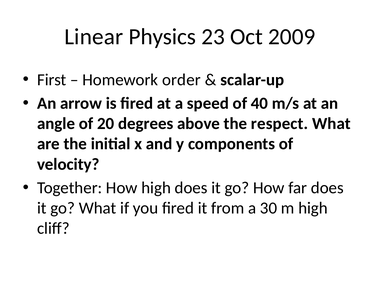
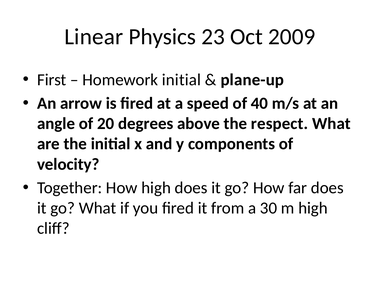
Homework order: order -> initial
scalar-up: scalar-up -> plane-up
